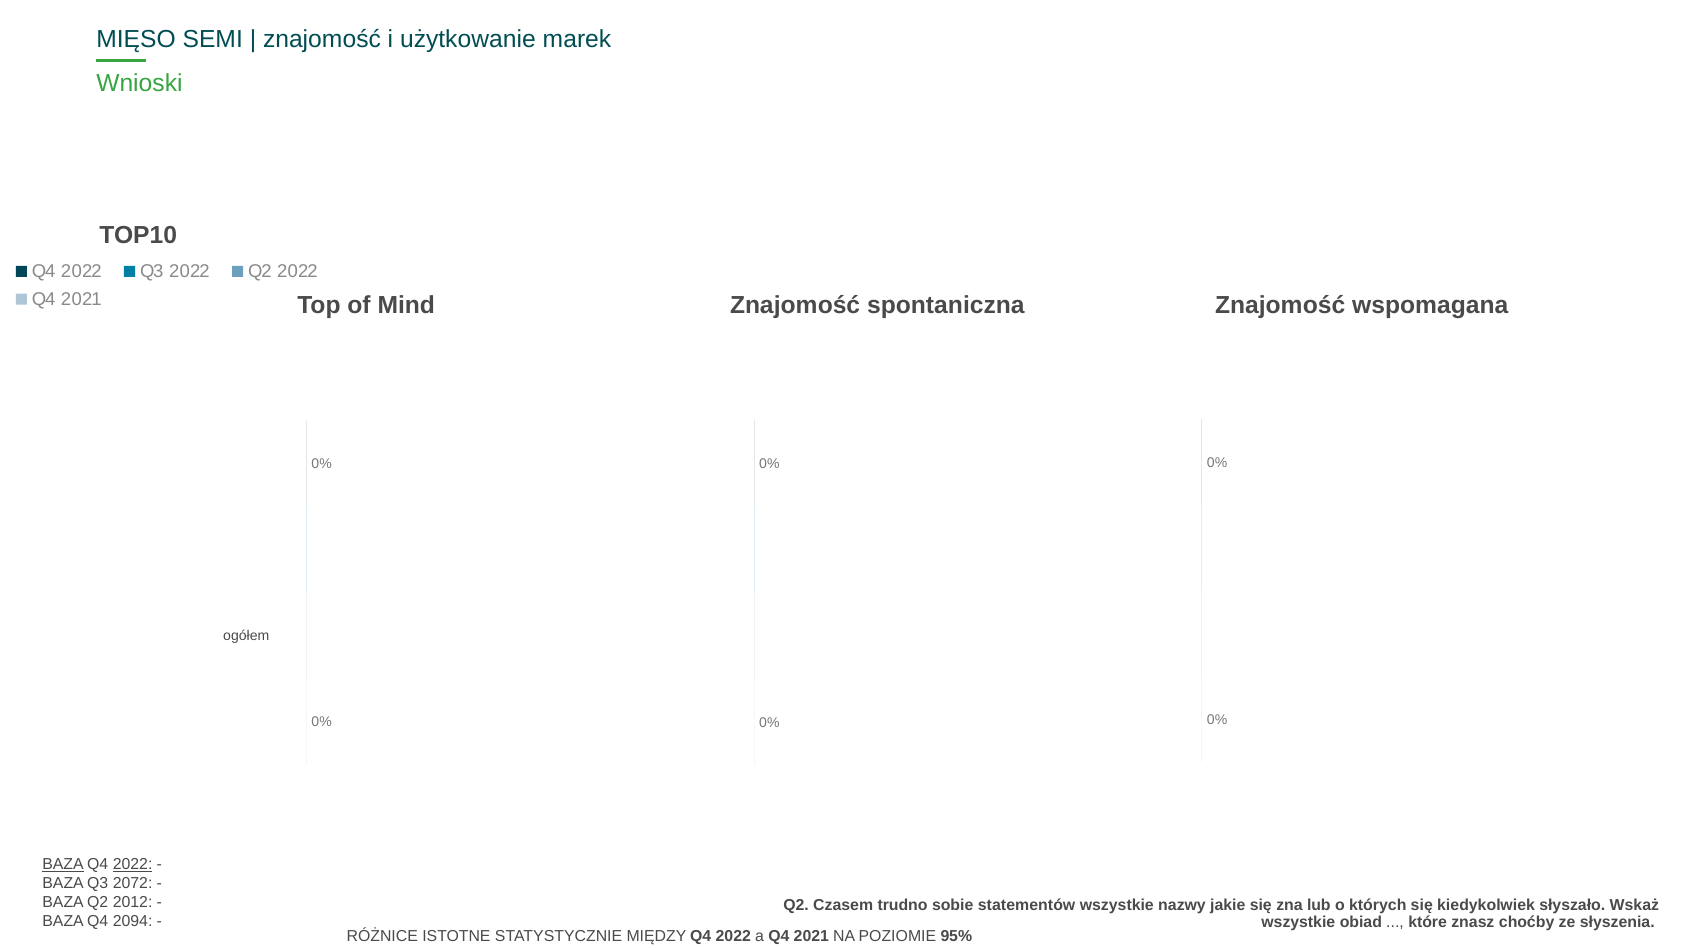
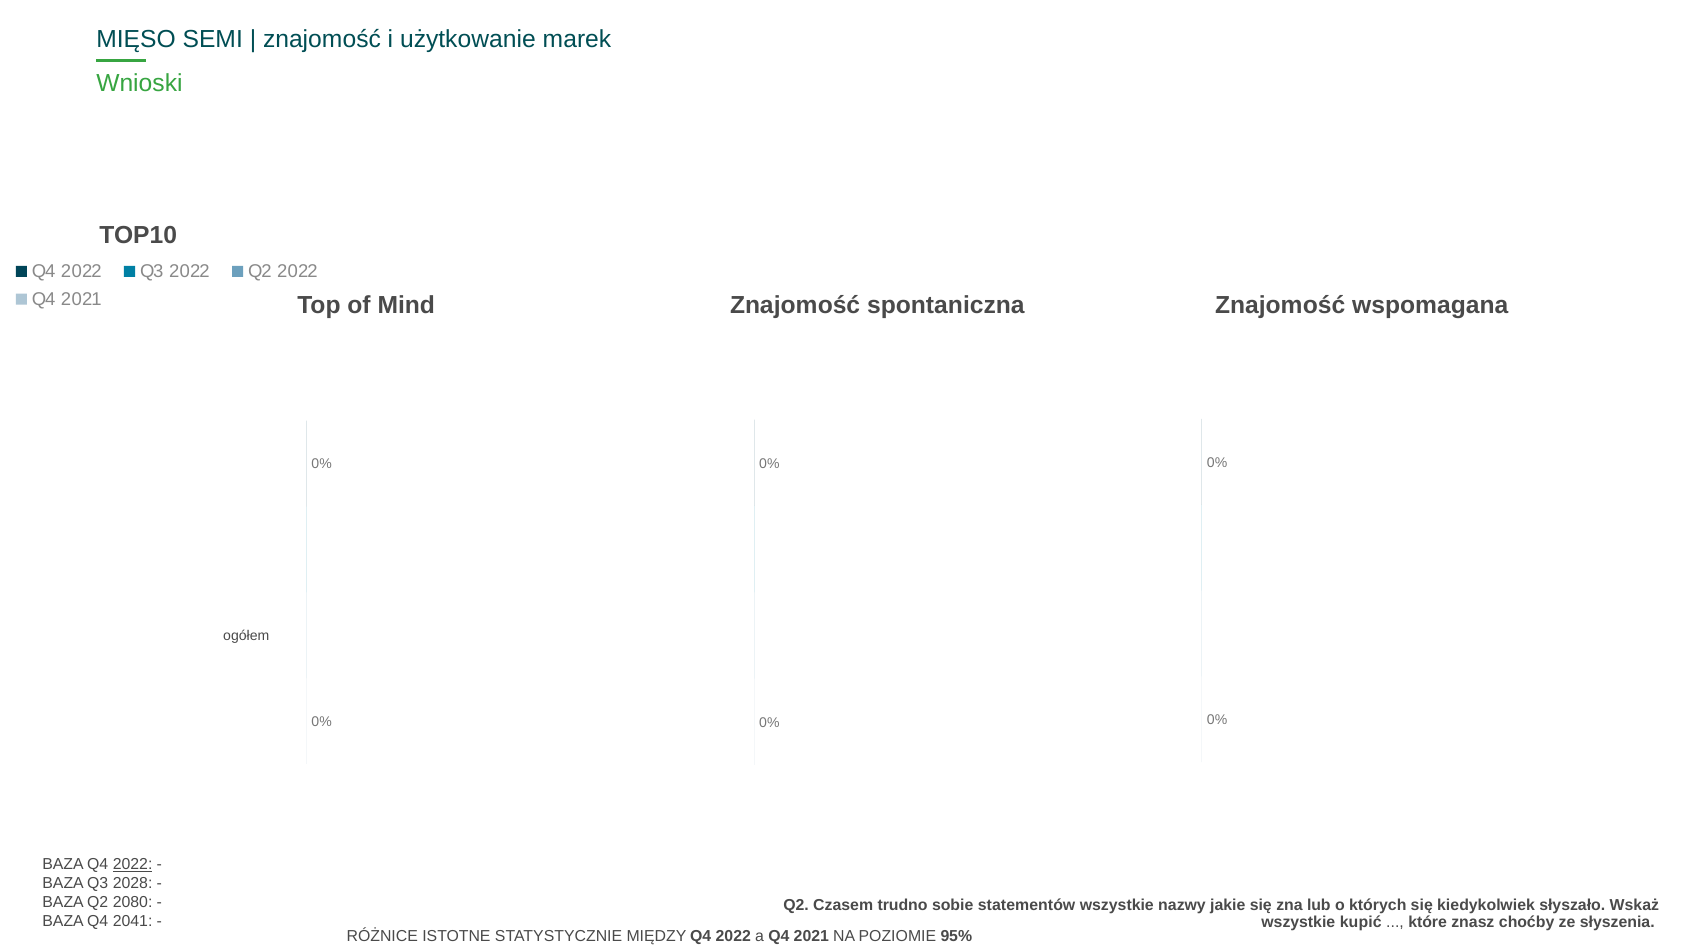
BAZA at (63, 865) underline: present -> none
2072: 2072 -> 2028
2012: 2012 -> 2080
2094: 2094 -> 2041
obiad: obiad -> kupić
